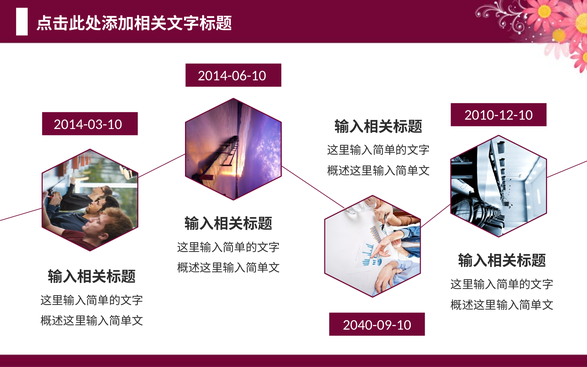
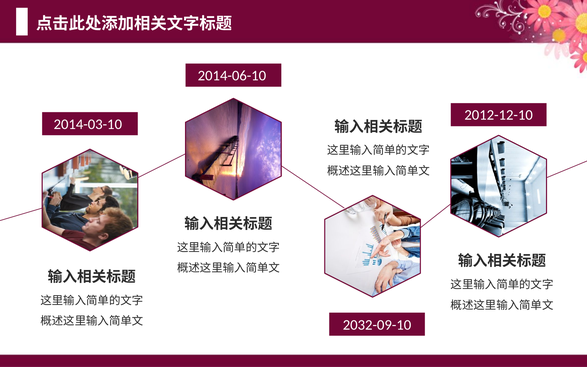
2010-12-10: 2010-12-10 -> 2012-12-10
2040-09-10: 2040-09-10 -> 2032-09-10
